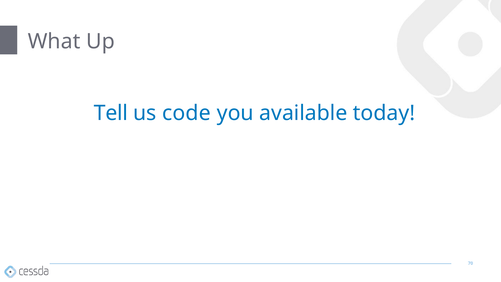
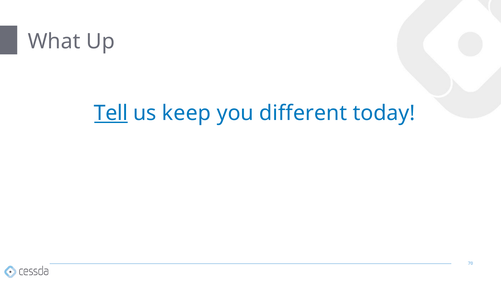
Tell underline: none -> present
code: code -> keep
available: available -> different
